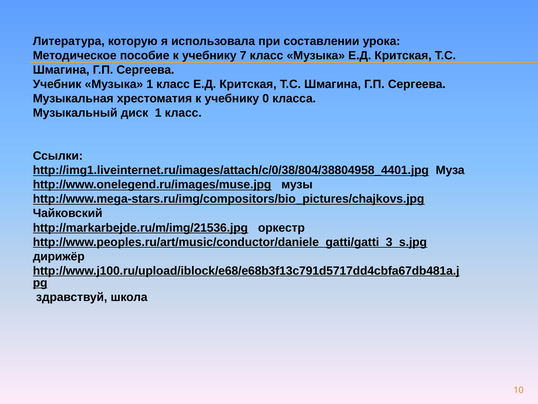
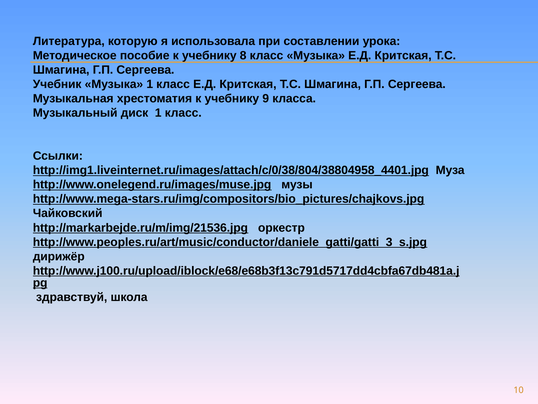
7: 7 -> 8
0: 0 -> 9
